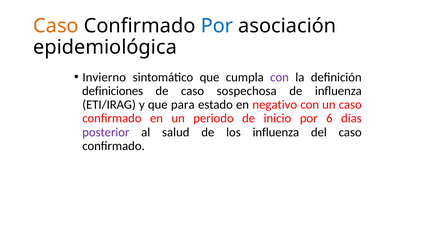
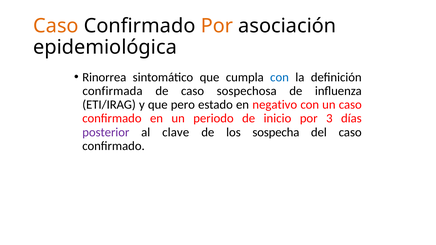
Por at (217, 26) colour: blue -> orange
Invierno: Invierno -> Rinorrea
con at (280, 77) colour: purple -> blue
definiciones: definiciones -> confirmada
para: para -> pero
6: 6 -> 3
salud: salud -> clave
los influenza: influenza -> sospecha
